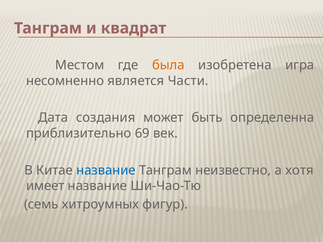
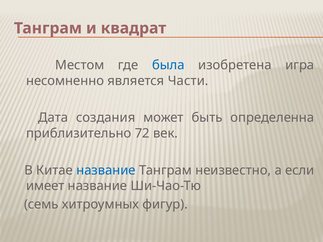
была colour: orange -> blue
69: 69 -> 72
хотя: хотя -> если
